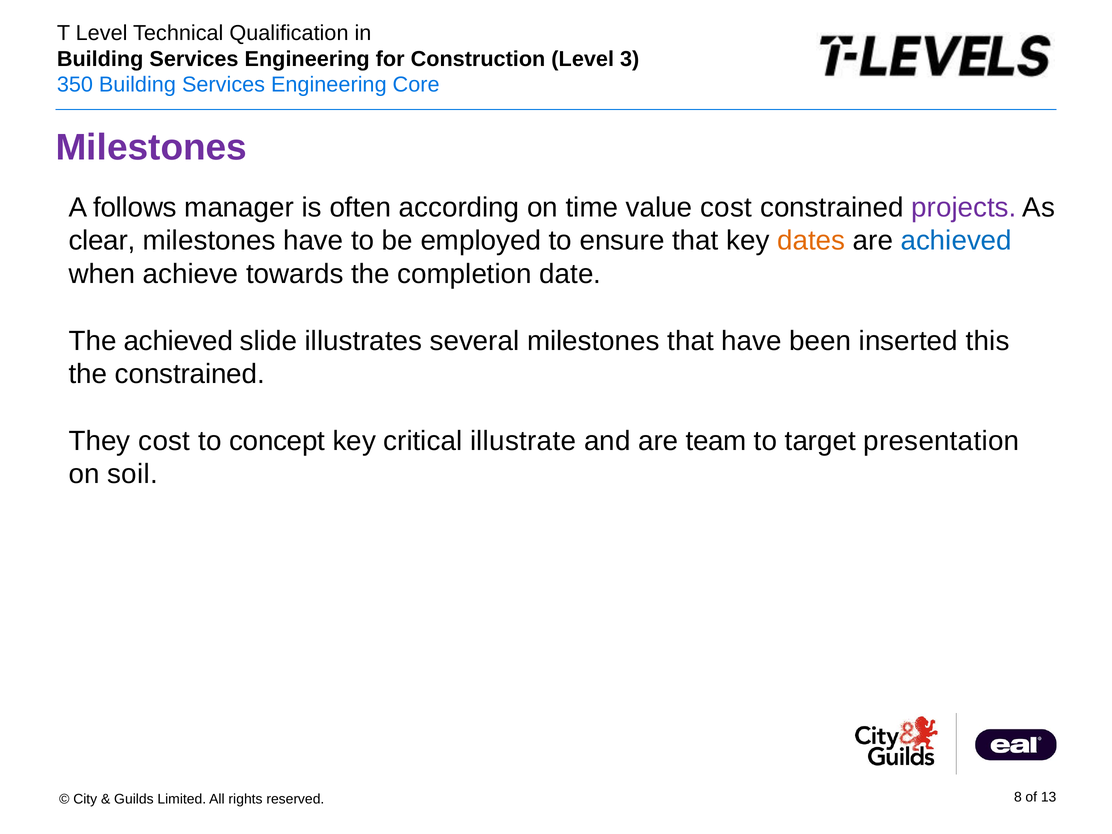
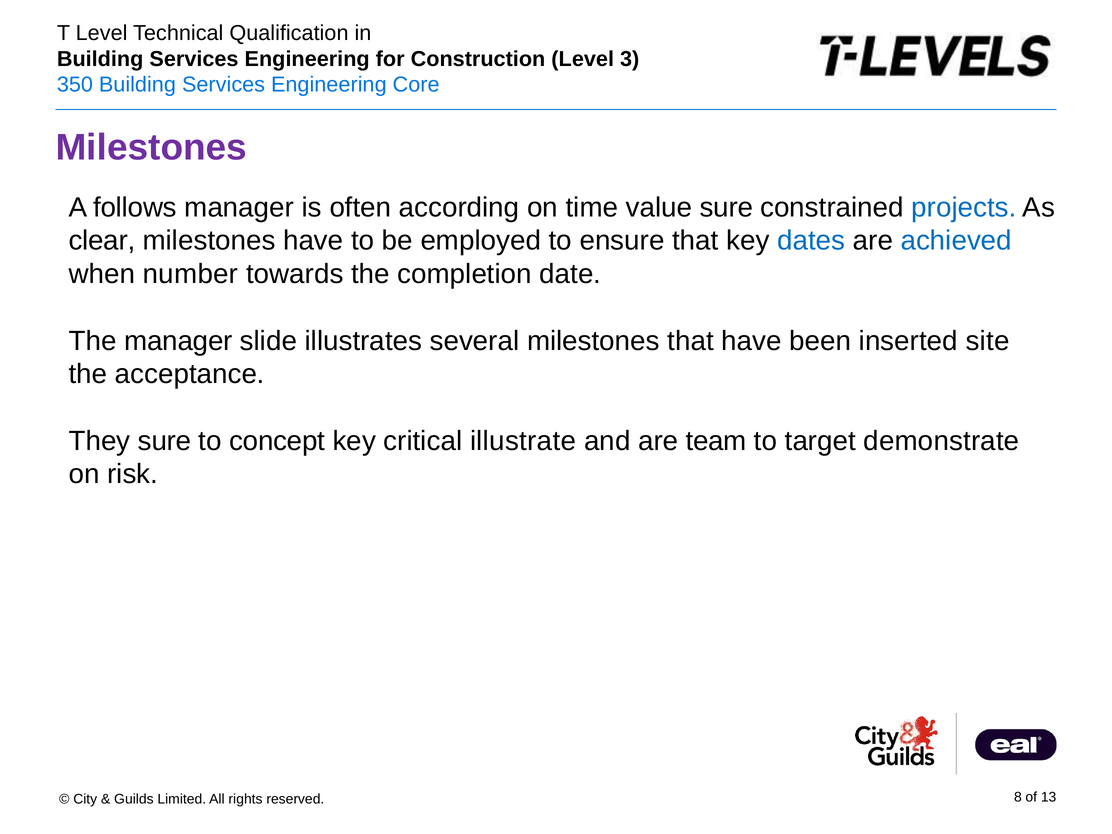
value cost: cost -> sure
projects colour: purple -> blue
dates colour: orange -> blue
achieve: achieve -> number
The achieved: achieved -> manager
this: this -> site
the constrained: constrained -> acceptance
They cost: cost -> sure
target presentation: presentation -> demonstrate
soil: soil -> risk
